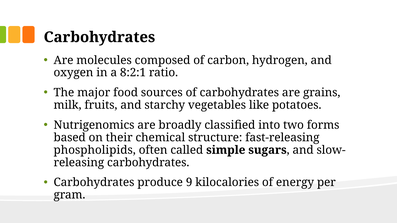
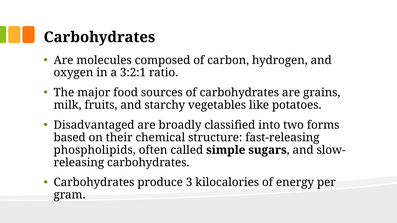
8:2:1: 8:2:1 -> 3:2:1
Nutrigenomics: Nutrigenomics -> Disadvantaged
9: 9 -> 3
